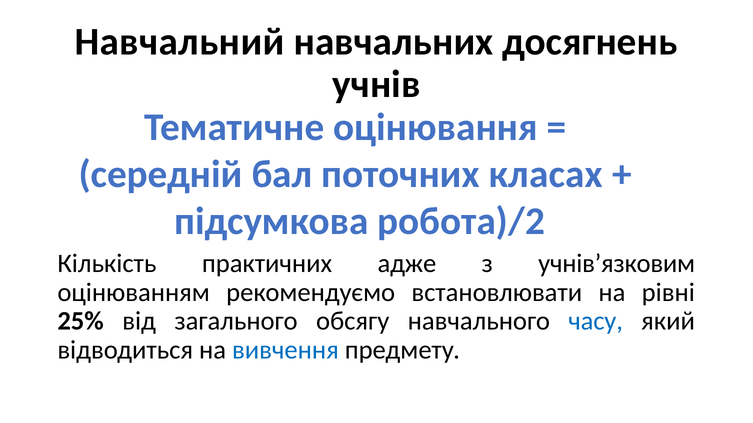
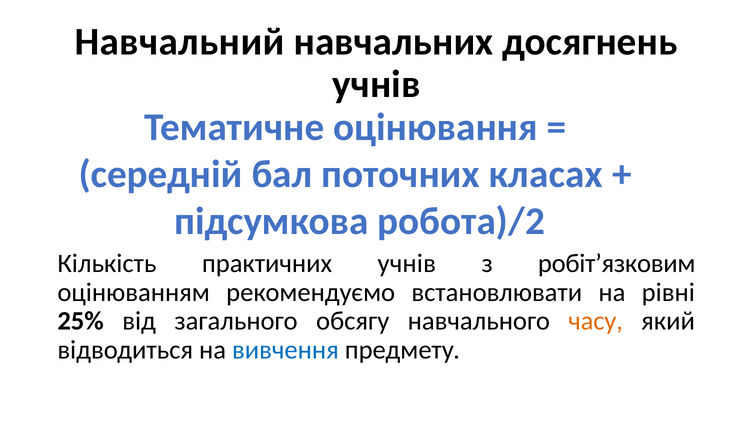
практичних адже: адже -> учнів
учнів’язковим: учнів’язковим -> робіт’язковим
часу colour: blue -> orange
